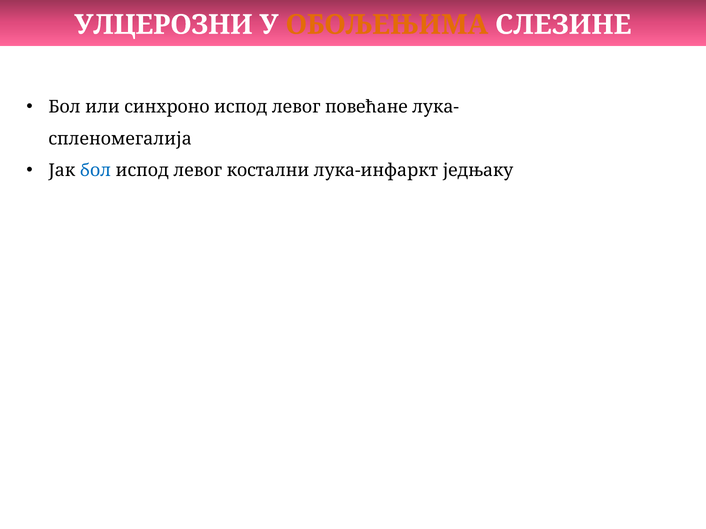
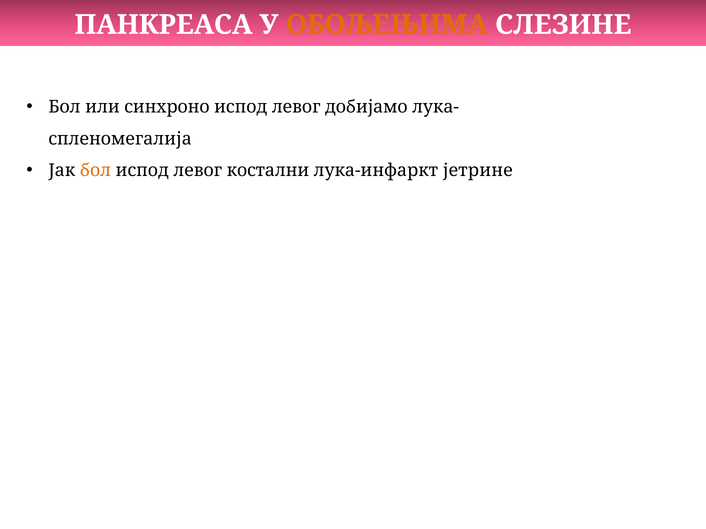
УЛЦЕРОЗНИ: УЛЦЕРОЗНИ -> ПАНКРЕАСА
повећане: повећане -> добијамо
бол at (95, 171) colour: blue -> orange
једњаку: једњаку -> јетрине
